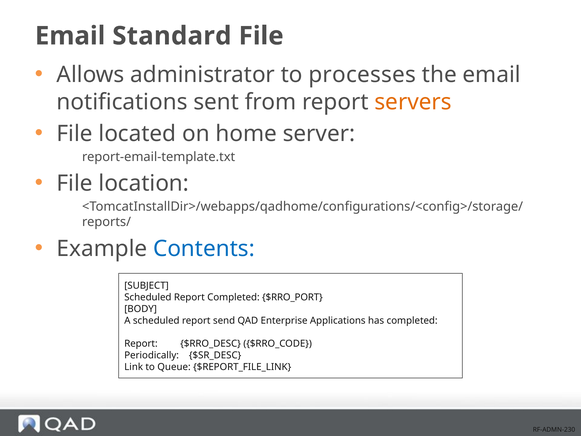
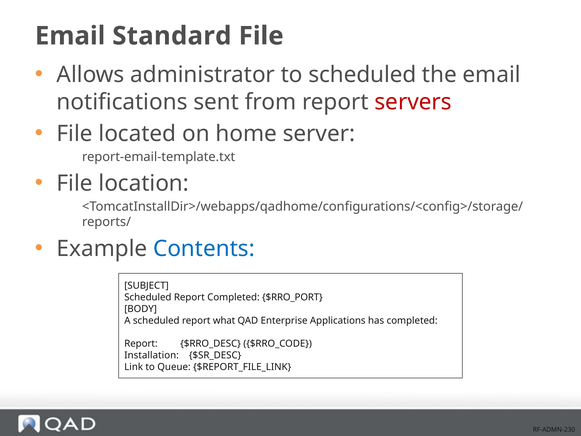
to processes: processes -> scheduled
servers colour: orange -> red
send: send -> what
Periodically: Periodically -> Installation
